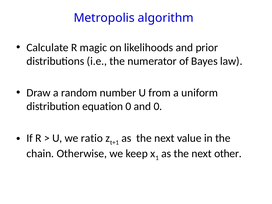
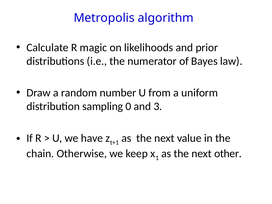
equation: equation -> sampling
and 0: 0 -> 3
ratio: ratio -> have
